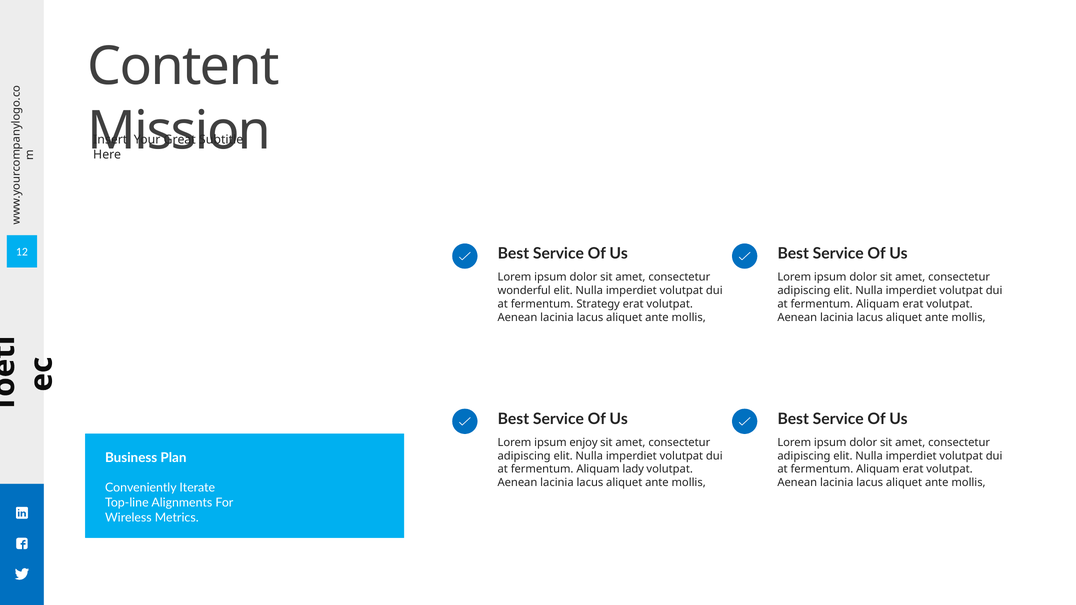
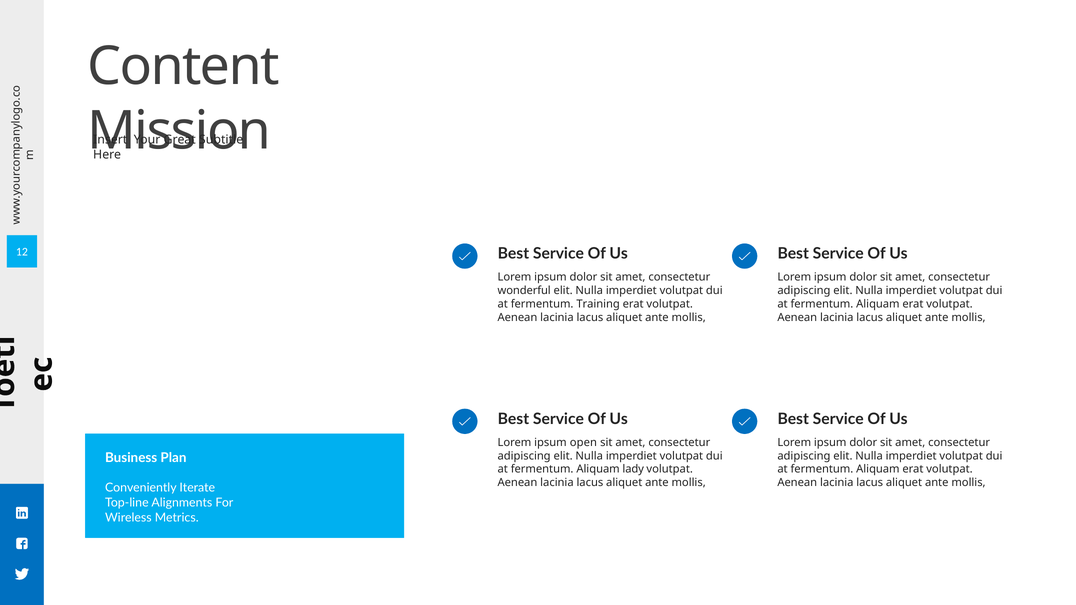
Strategy: Strategy -> Training
enjoy: enjoy -> open
